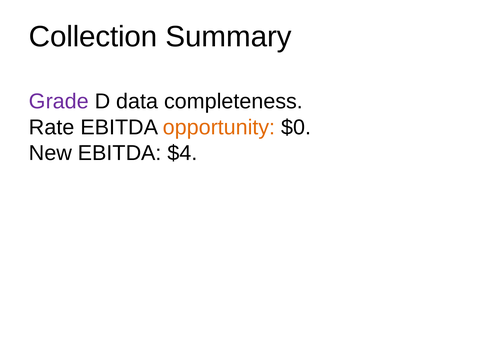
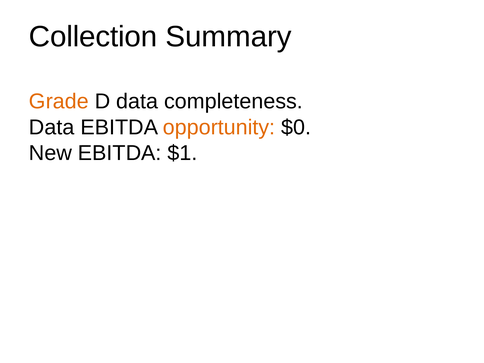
Grade colour: purple -> orange
Rate at (52, 127): Rate -> Data
$4: $4 -> $1
